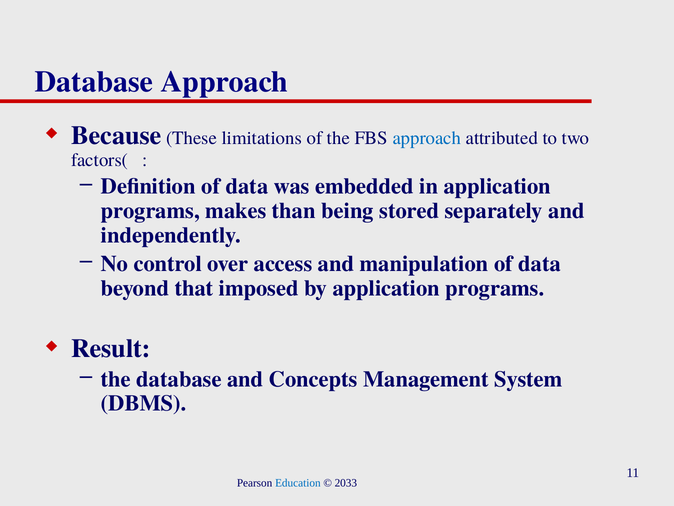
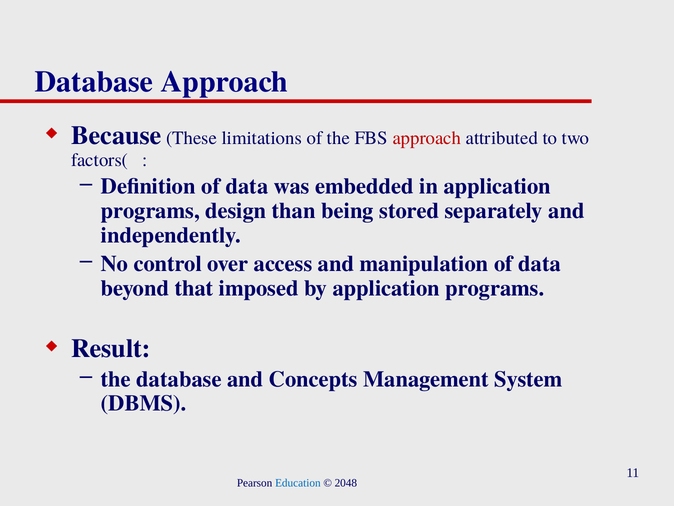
approach at (427, 138) colour: blue -> red
makes: makes -> design
2033: 2033 -> 2048
